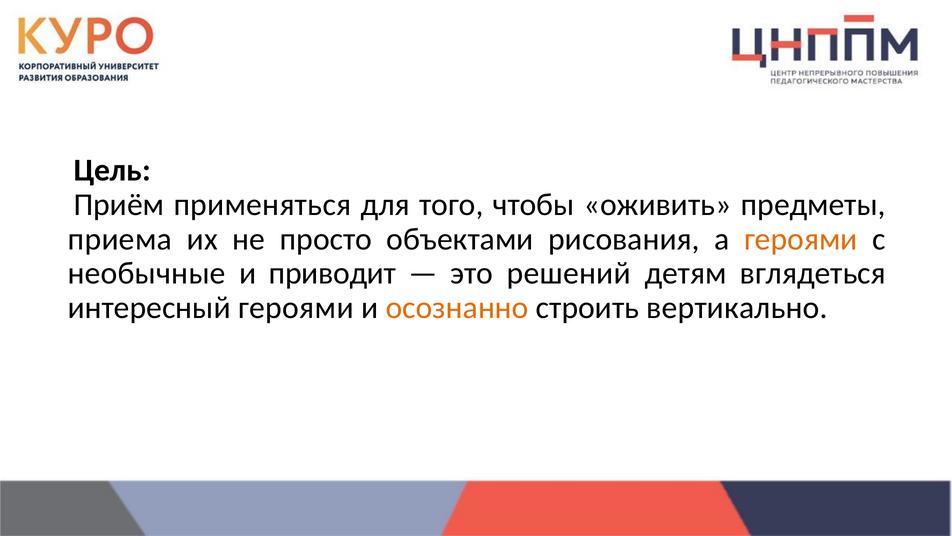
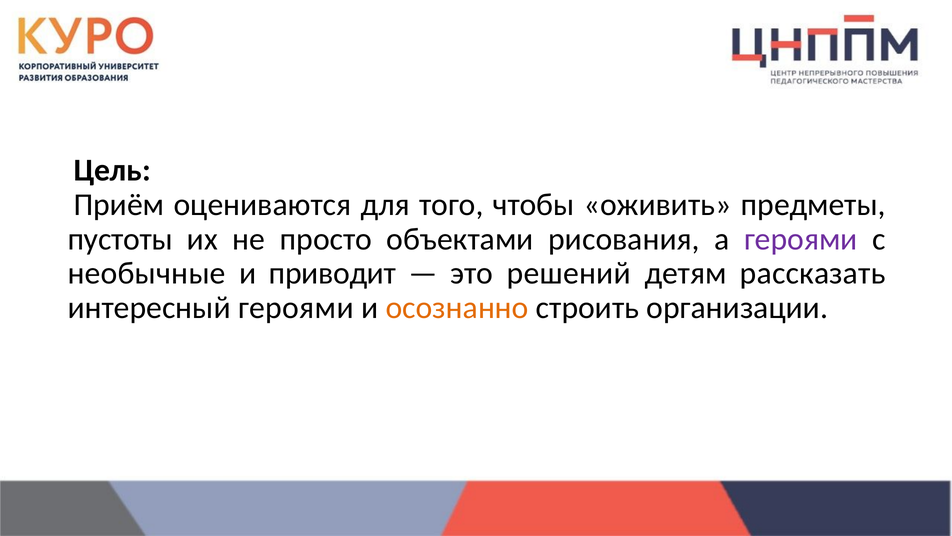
применяться: применяться -> оцениваются
приема: приема -> пустоты
героями at (801, 239) colour: orange -> purple
вглядеться: вглядеться -> рассказать
вертикально: вертикально -> организации
